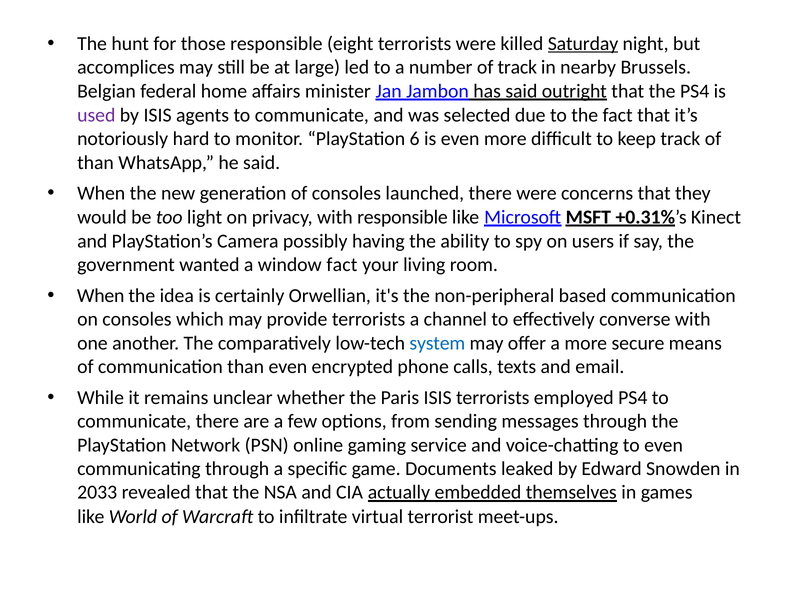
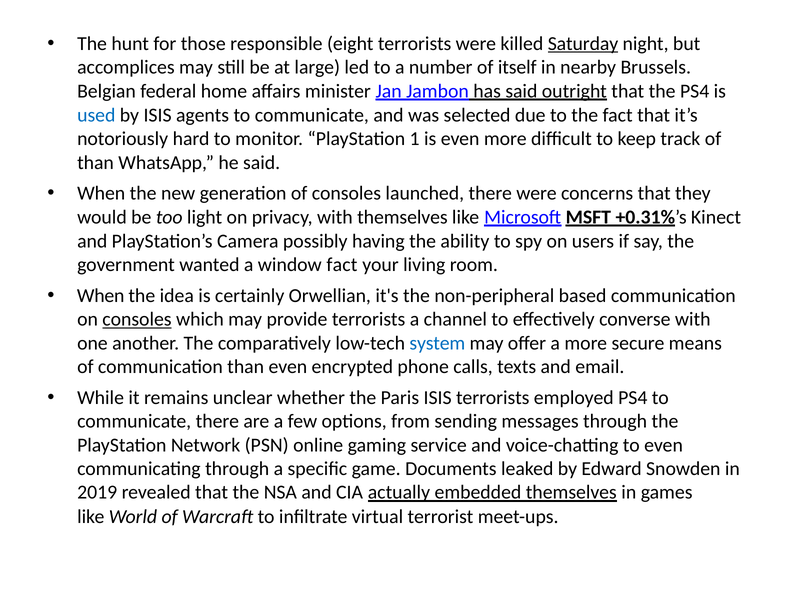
of track: track -> itself
used colour: purple -> blue
6: 6 -> 1
with responsible: responsible -> themselves
consoles at (137, 319) underline: none -> present
2033: 2033 -> 2019
